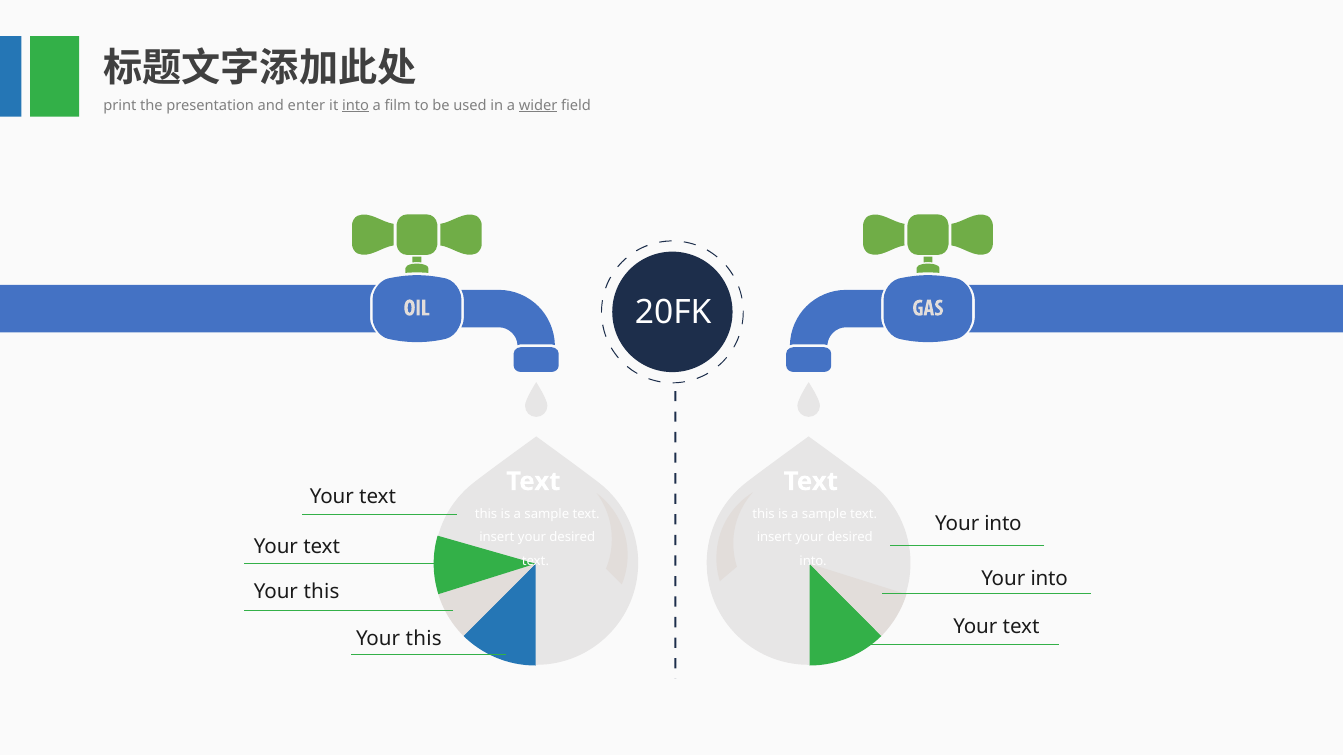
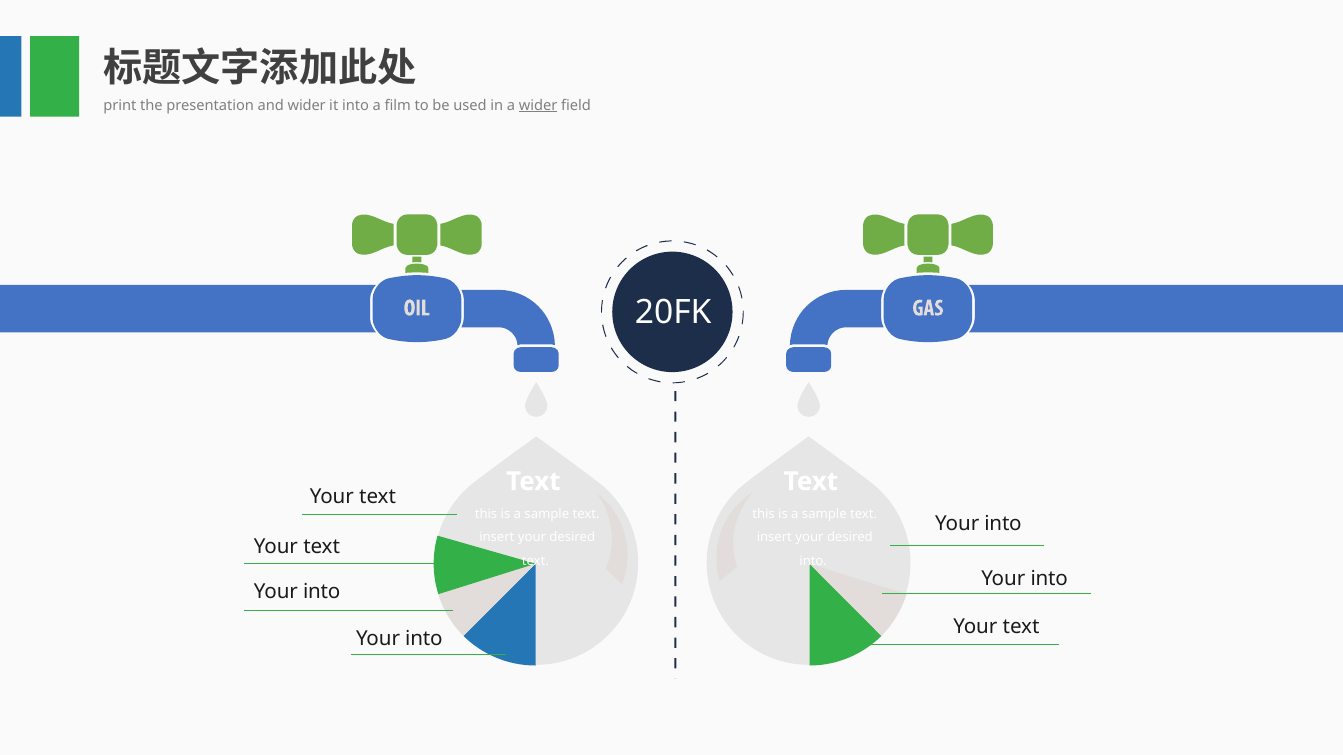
and enter: enter -> wider
into at (356, 105) underline: present -> none
this at (322, 592): this -> into
this at (424, 639): this -> into
